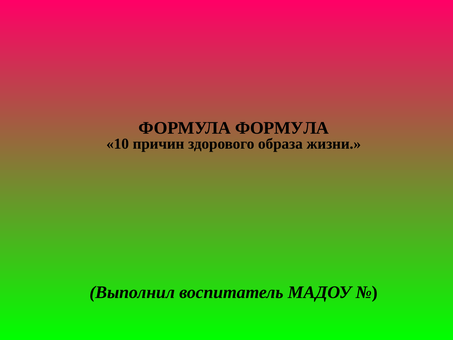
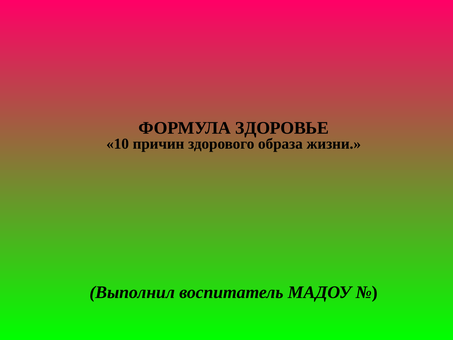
ФОРМУЛА ФОРМУЛА: ФОРМУЛА -> ЗДОРОВЬЕ
